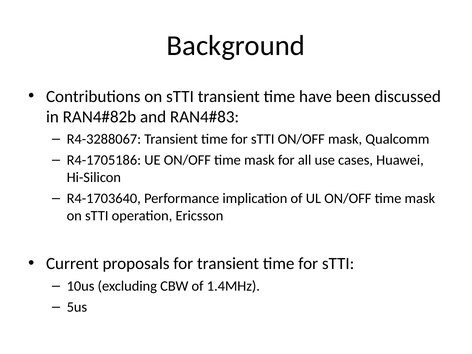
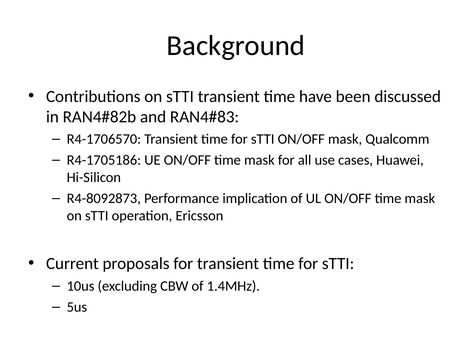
R4-3288067: R4-3288067 -> R4-1706570
R4-1703640: R4-1703640 -> R4-8092873
